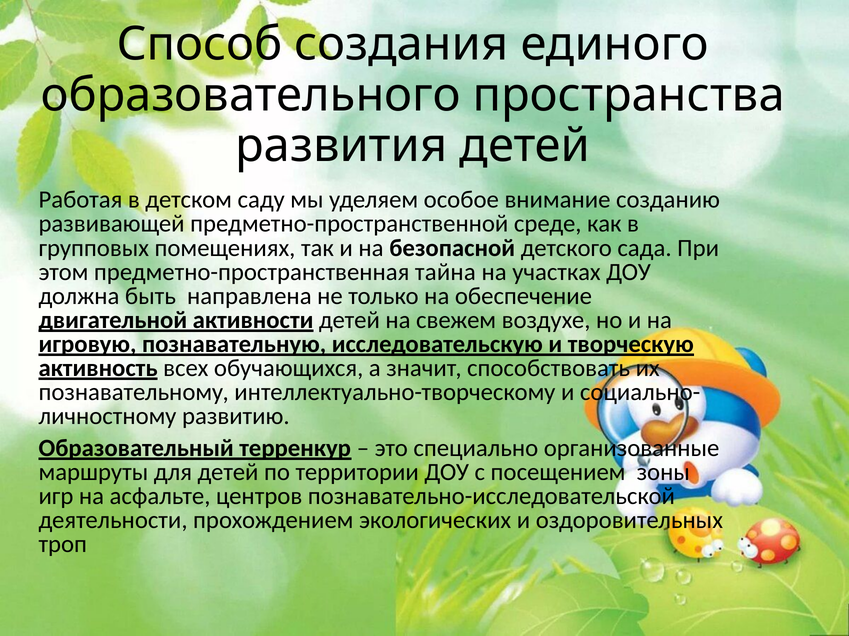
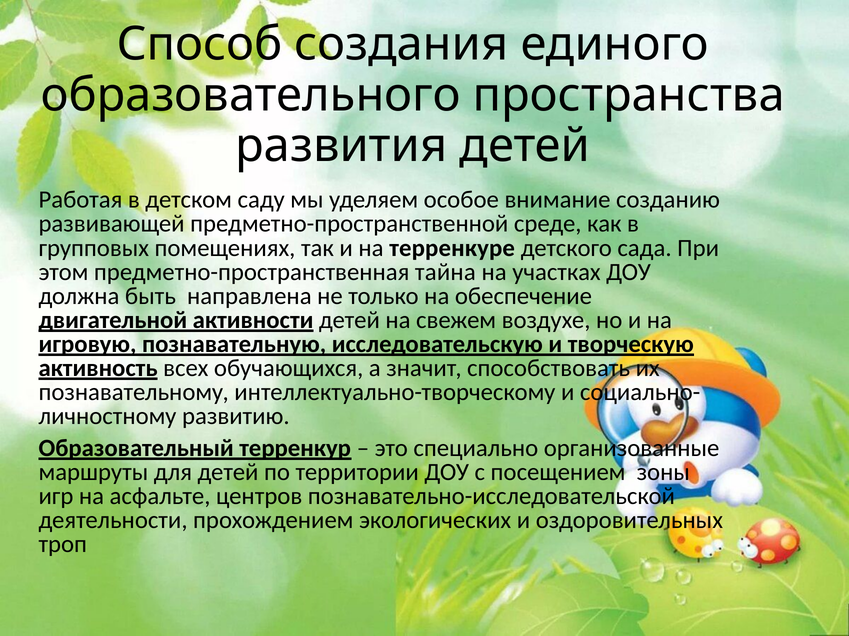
безопасной: безопасной -> терренкуре
